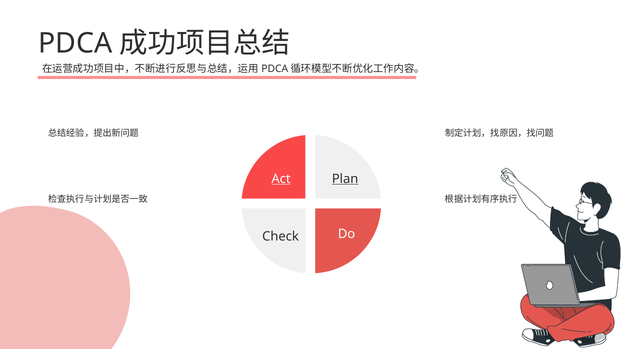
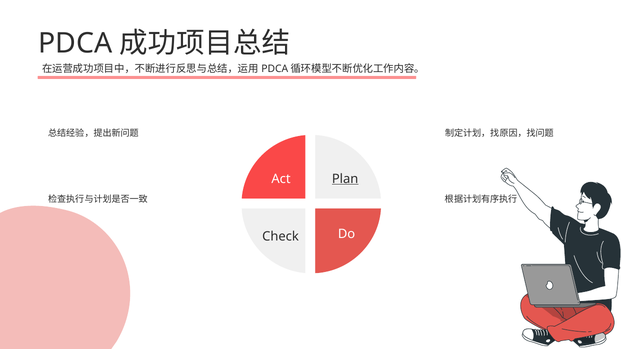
Act underline: present -> none
